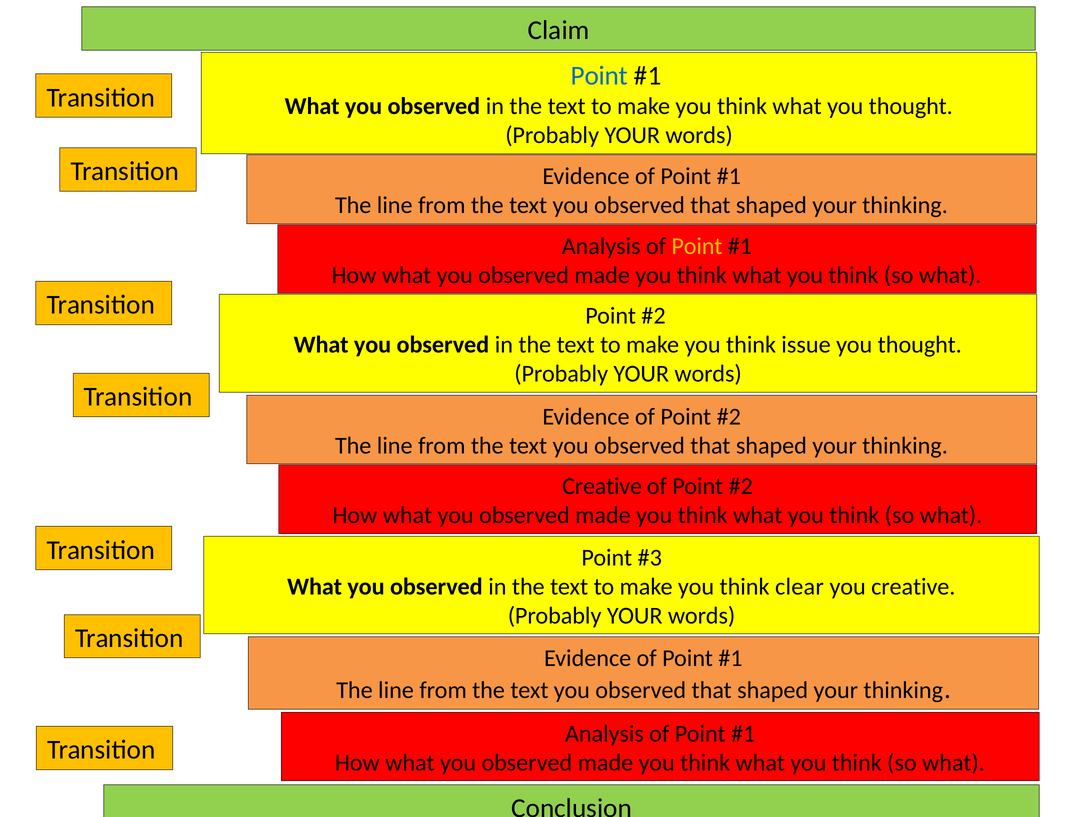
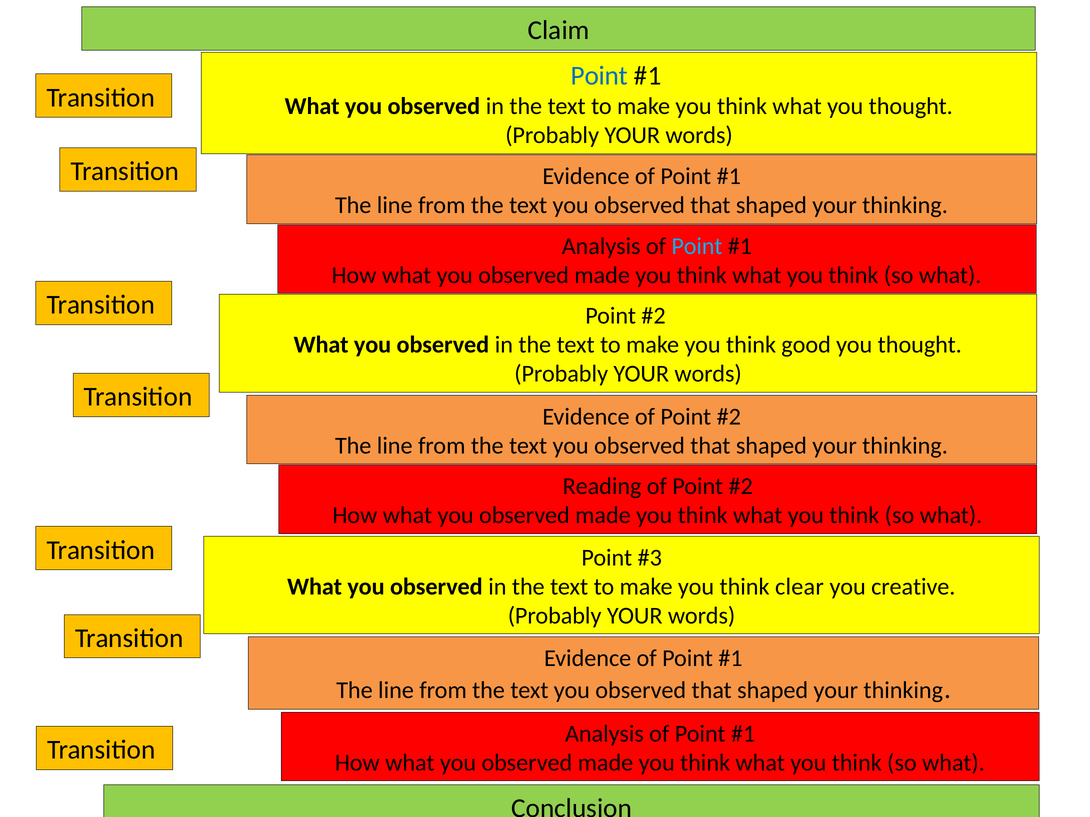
Point at (697, 246) colour: yellow -> light blue
issue: issue -> good
Creative at (602, 487): Creative -> Reading
